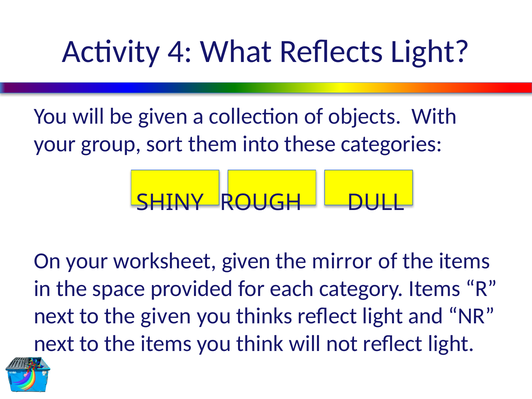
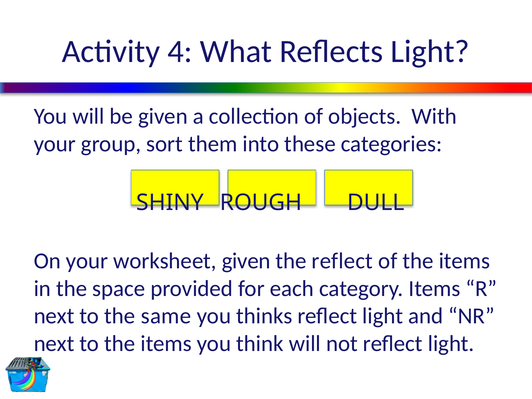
the mirror: mirror -> reflect
the given: given -> same
